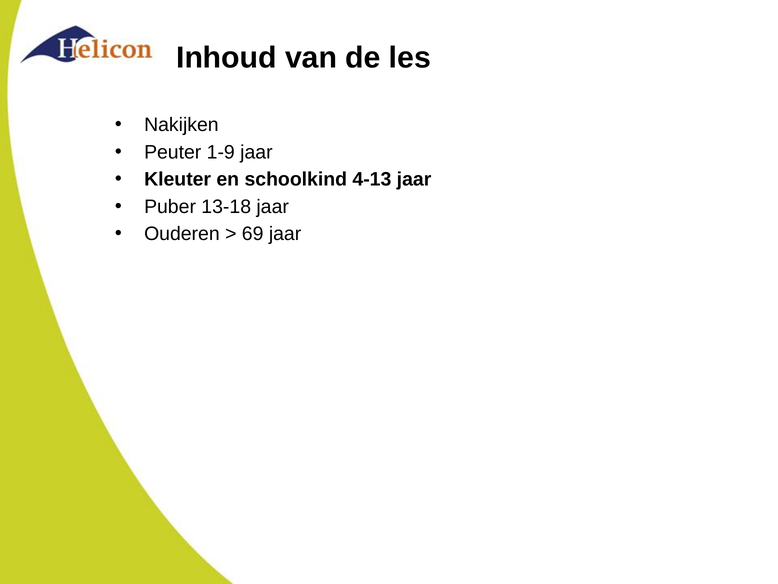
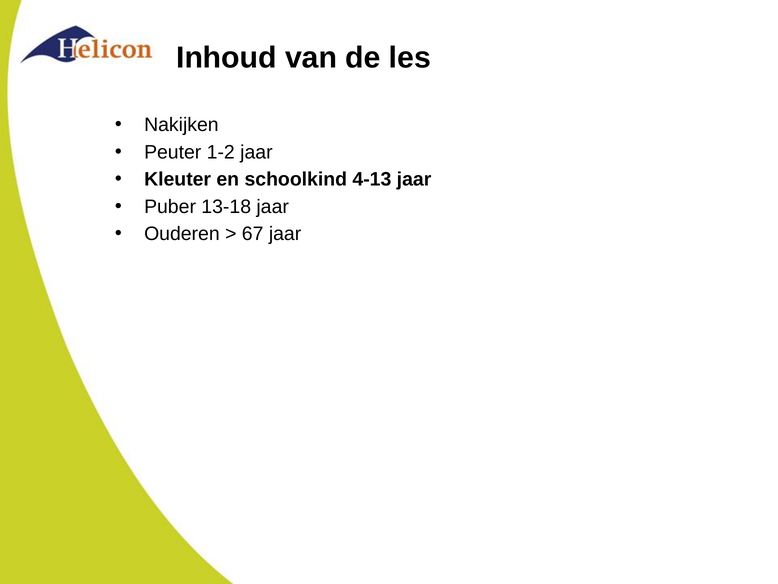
1-9: 1-9 -> 1-2
69: 69 -> 67
